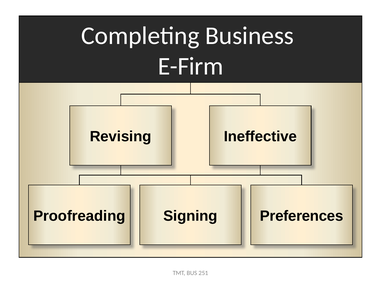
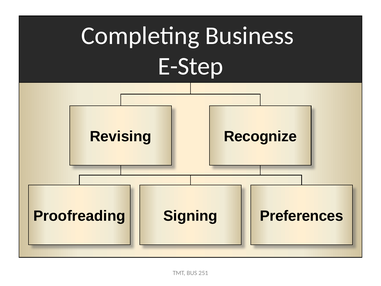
E-Firm: E-Firm -> E-Step
Ineffective: Ineffective -> Recognize
